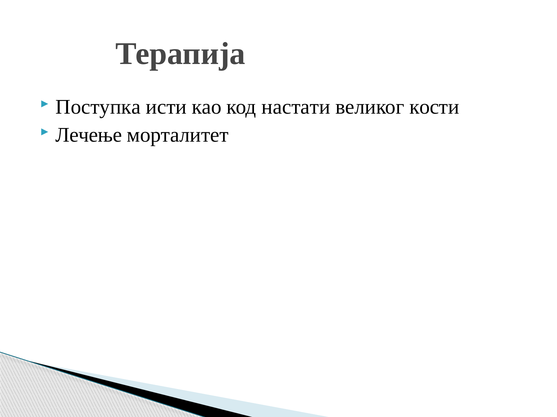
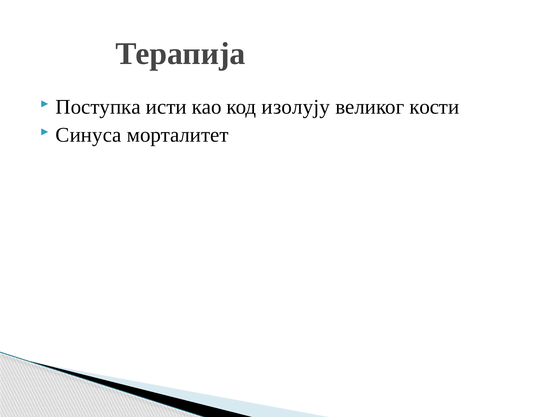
настати: настати -> изолују
Лечење: Лечење -> Синуса
